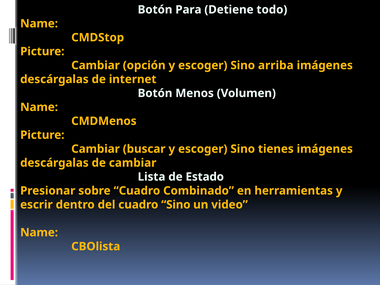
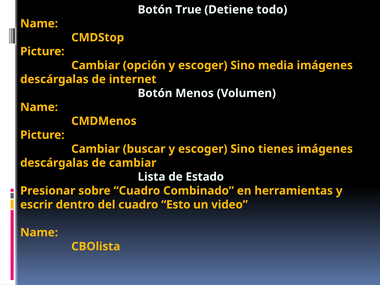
Para: Para -> True
arriba: arriba -> media
cuadro Sino: Sino -> Esto
